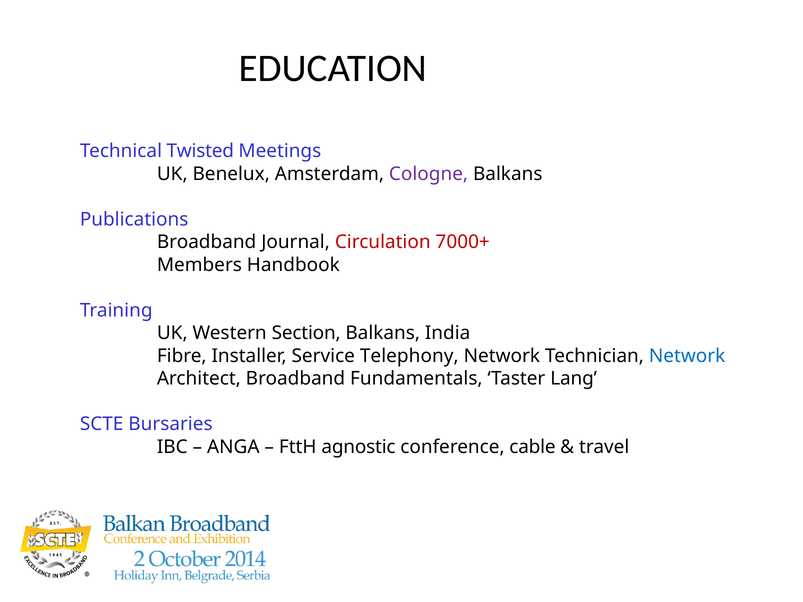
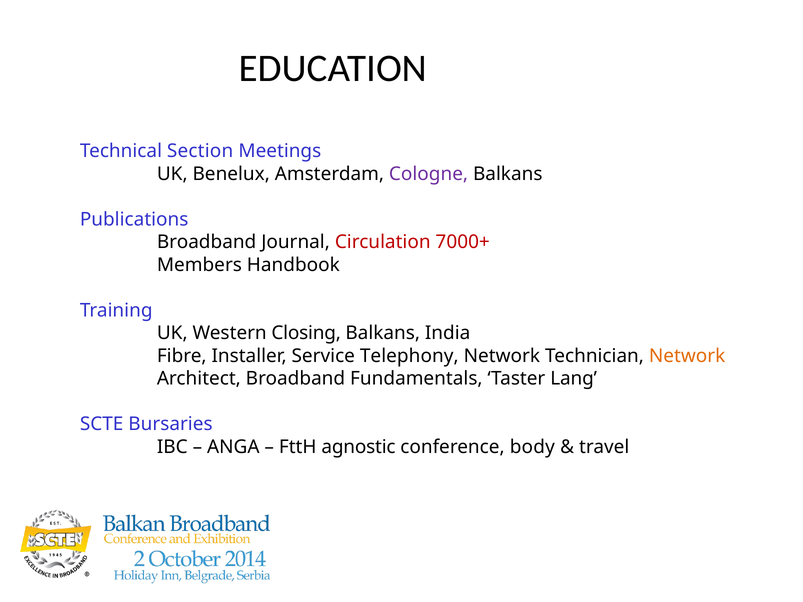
Twisted: Twisted -> Section
Section: Section -> Closing
Network at (687, 356) colour: blue -> orange
cable: cable -> body
